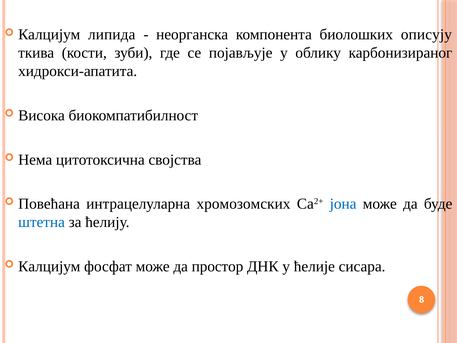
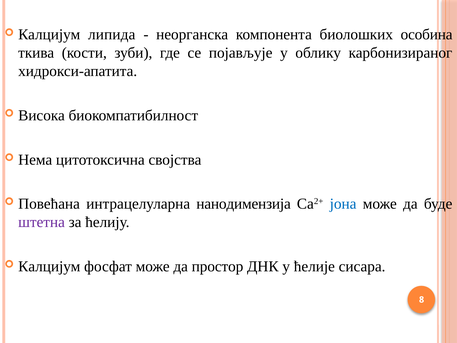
описују: описују -> особина
хромозомских: хромозомских -> нанодимензија
штетна colour: blue -> purple
